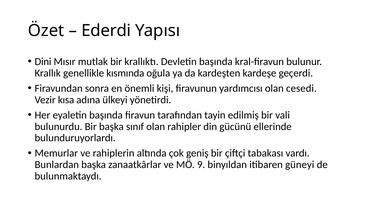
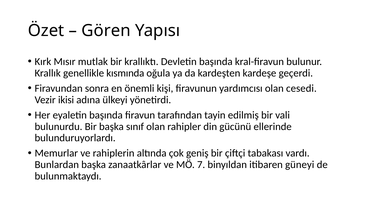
Ederdi: Ederdi -> Gören
Dini: Dini -> Kırk
kısa: kısa -> ikisi
9: 9 -> 7
